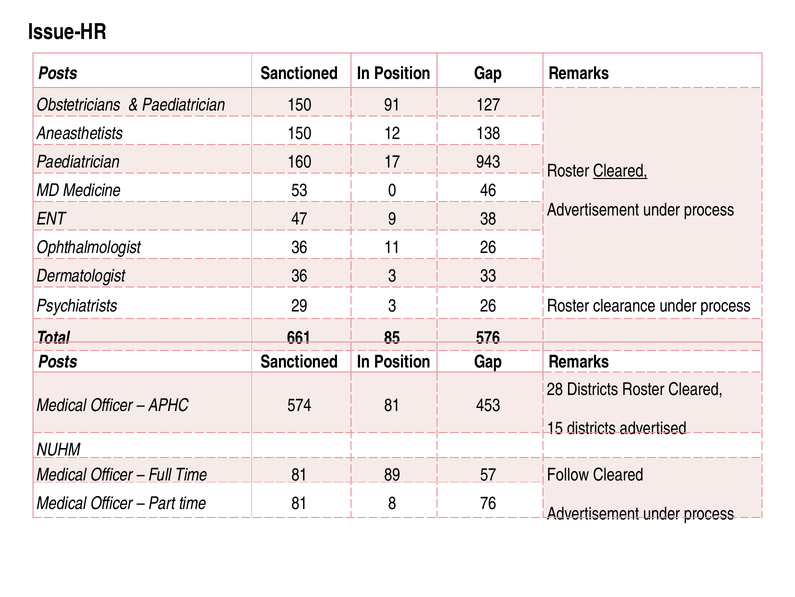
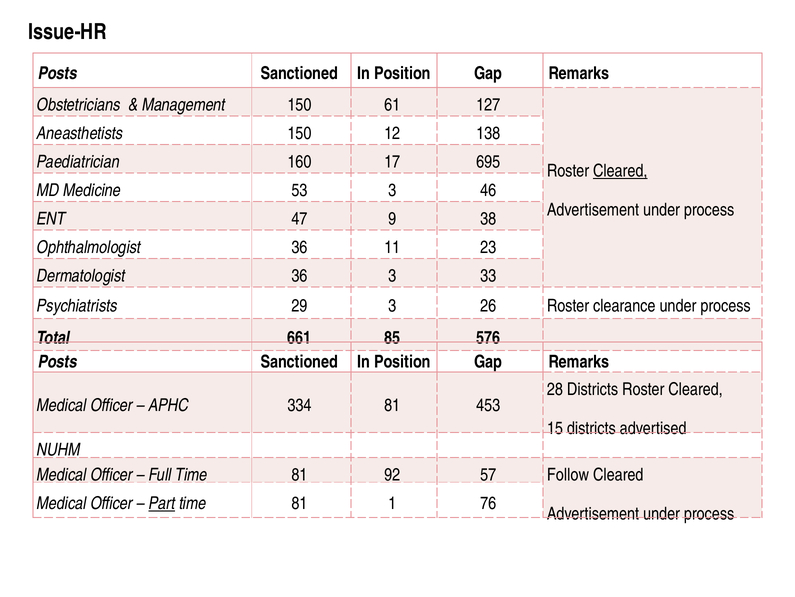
Paediatrician at (184, 105): Paediatrician -> Management
91: 91 -> 61
943: 943 -> 695
53 0: 0 -> 3
11 26: 26 -> 23
574: 574 -> 334
89: 89 -> 92
Part underline: none -> present
8: 8 -> 1
